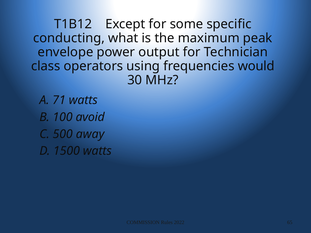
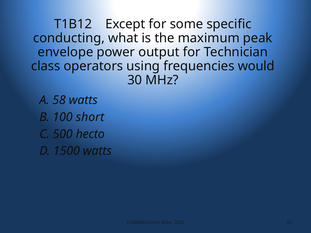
71: 71 -> 58
avoid: avoid -> short
away: away -> hecto
